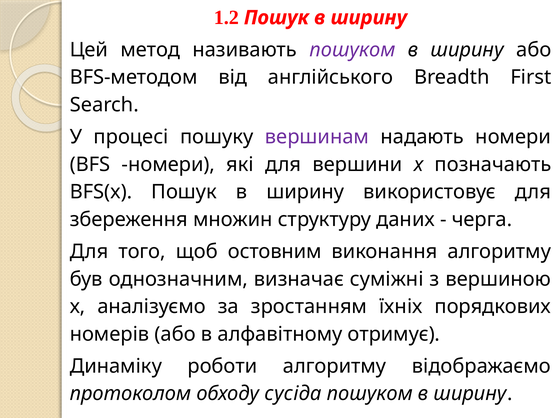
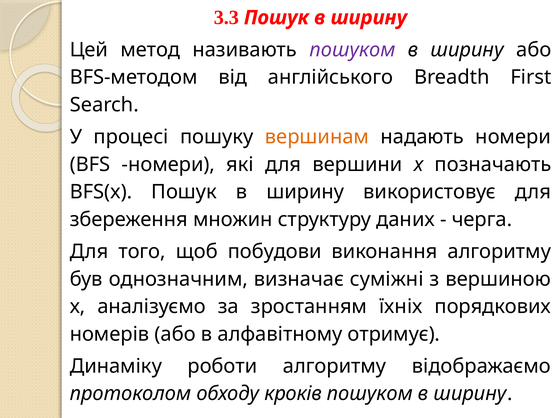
1.2: 1.2 -> 3.3
вершинам colour: purple -> orange
остовним: остовним -> побудови
сусіда: сусіда -> кроків
